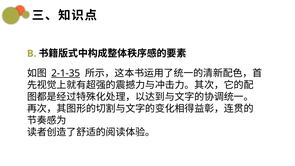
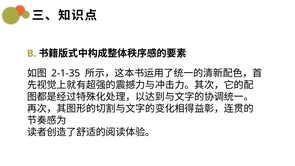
2-1-35 underline: present -> none
